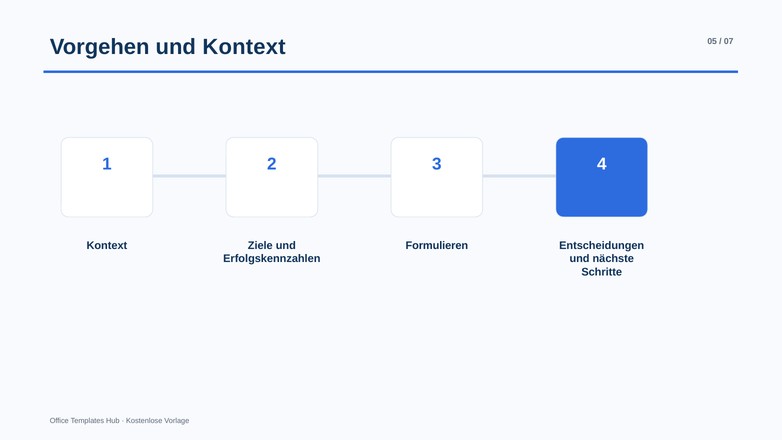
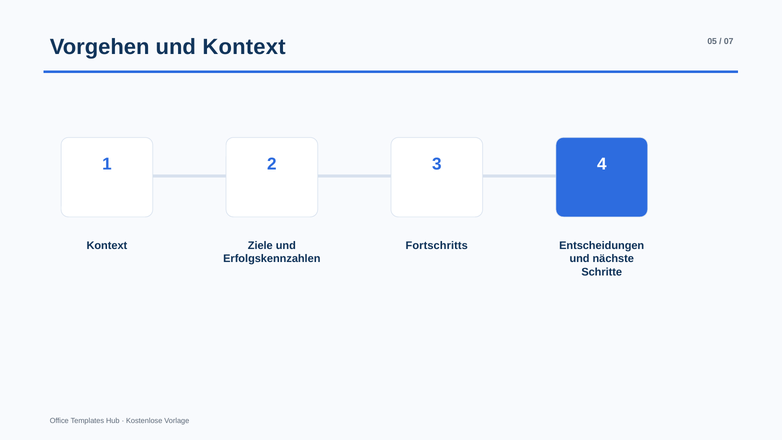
Formulieren: Formulieren -> Fortschritts
